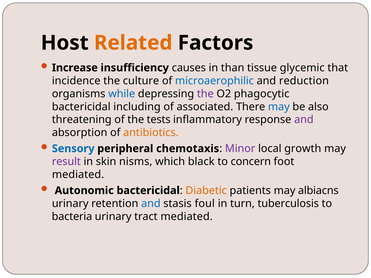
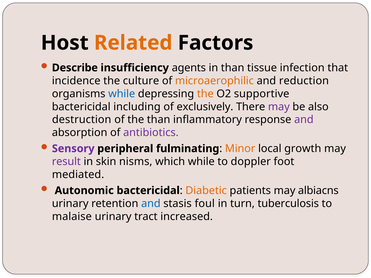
Increase: Increase -> Describe
causes: causes -> agents
glycemic: glycemic -> infection
microaerophilic colour: blue -> orange
the at (205, 94) colour: purple -> orange
phagocytic: phagocytic -> supportive
associated: associated -> exclusively
may at (279, 107) colour: blue -> purple
threatening: threatening -> destruction
the tests: tests -> than
antibiotics colour: orange -> purple
Sensory colour: blue -> purple
chemotaxis: chemotaxis -> fulminating
Minor colour: purple -> orange
which black: black -> while
concern: concern -> doppler
bacteria: bacteria -> malaise
tract mediated: mediated -> increased
